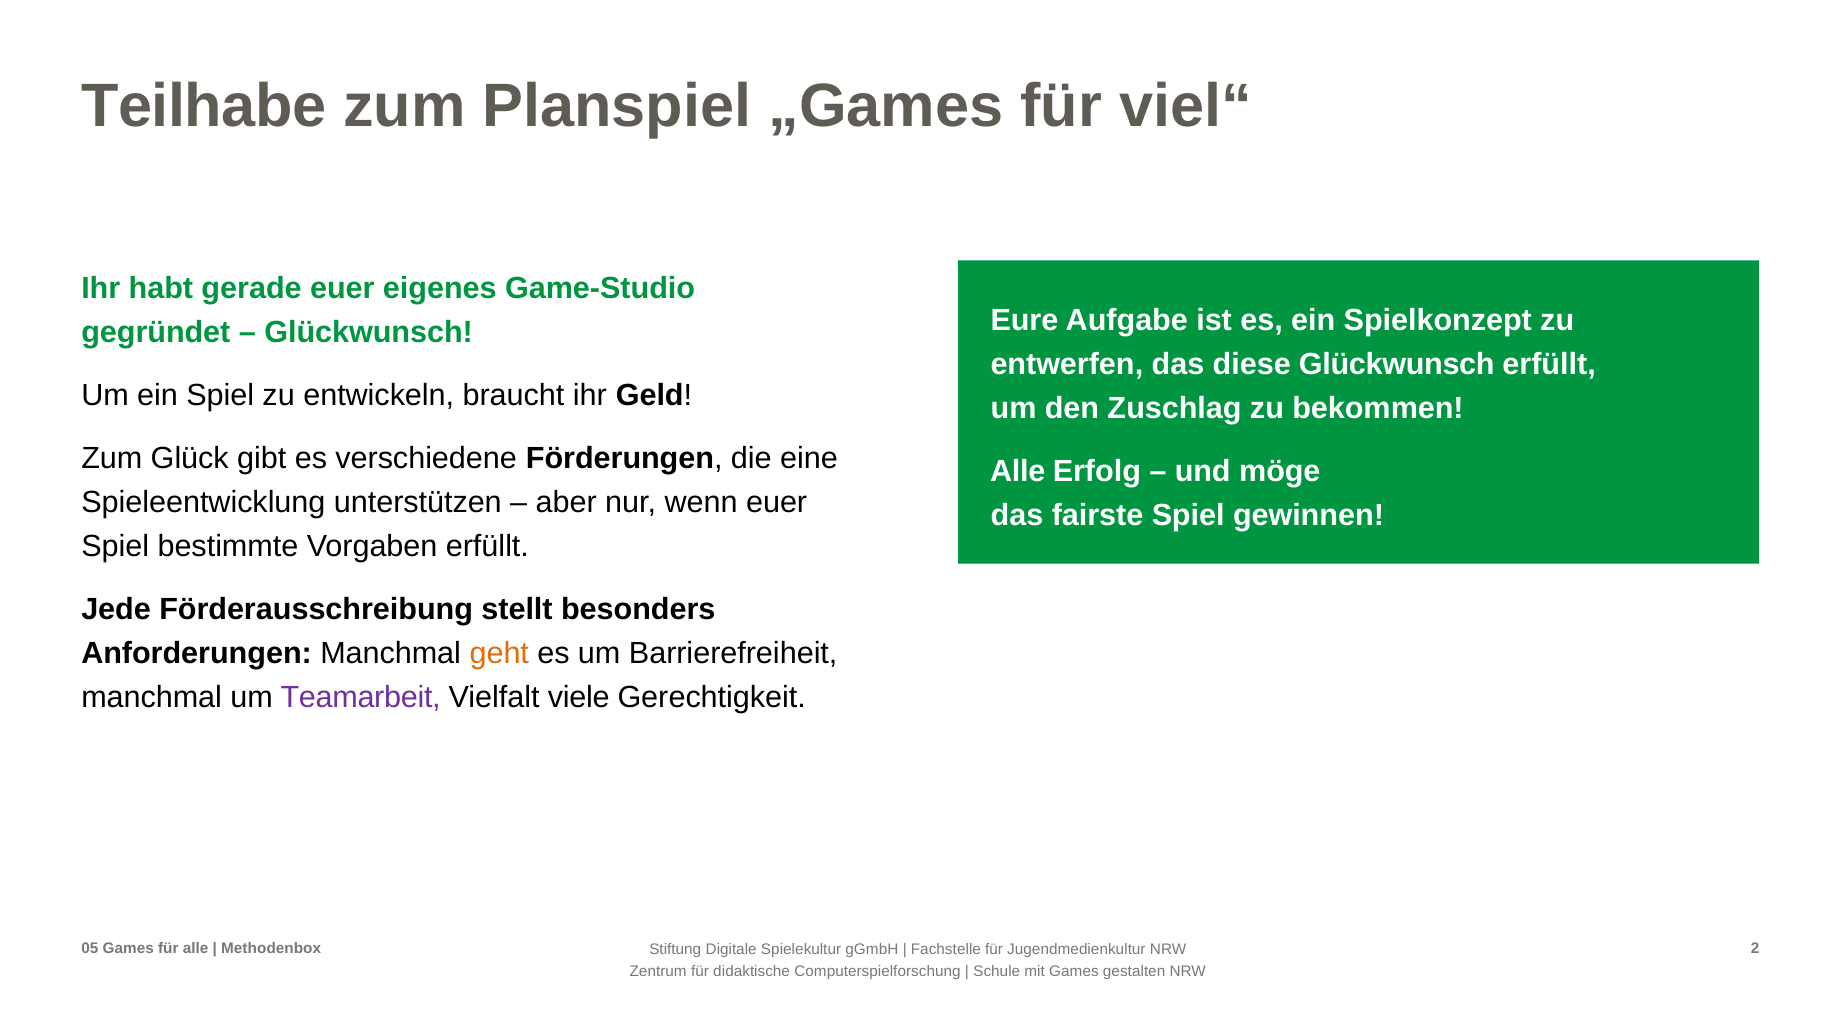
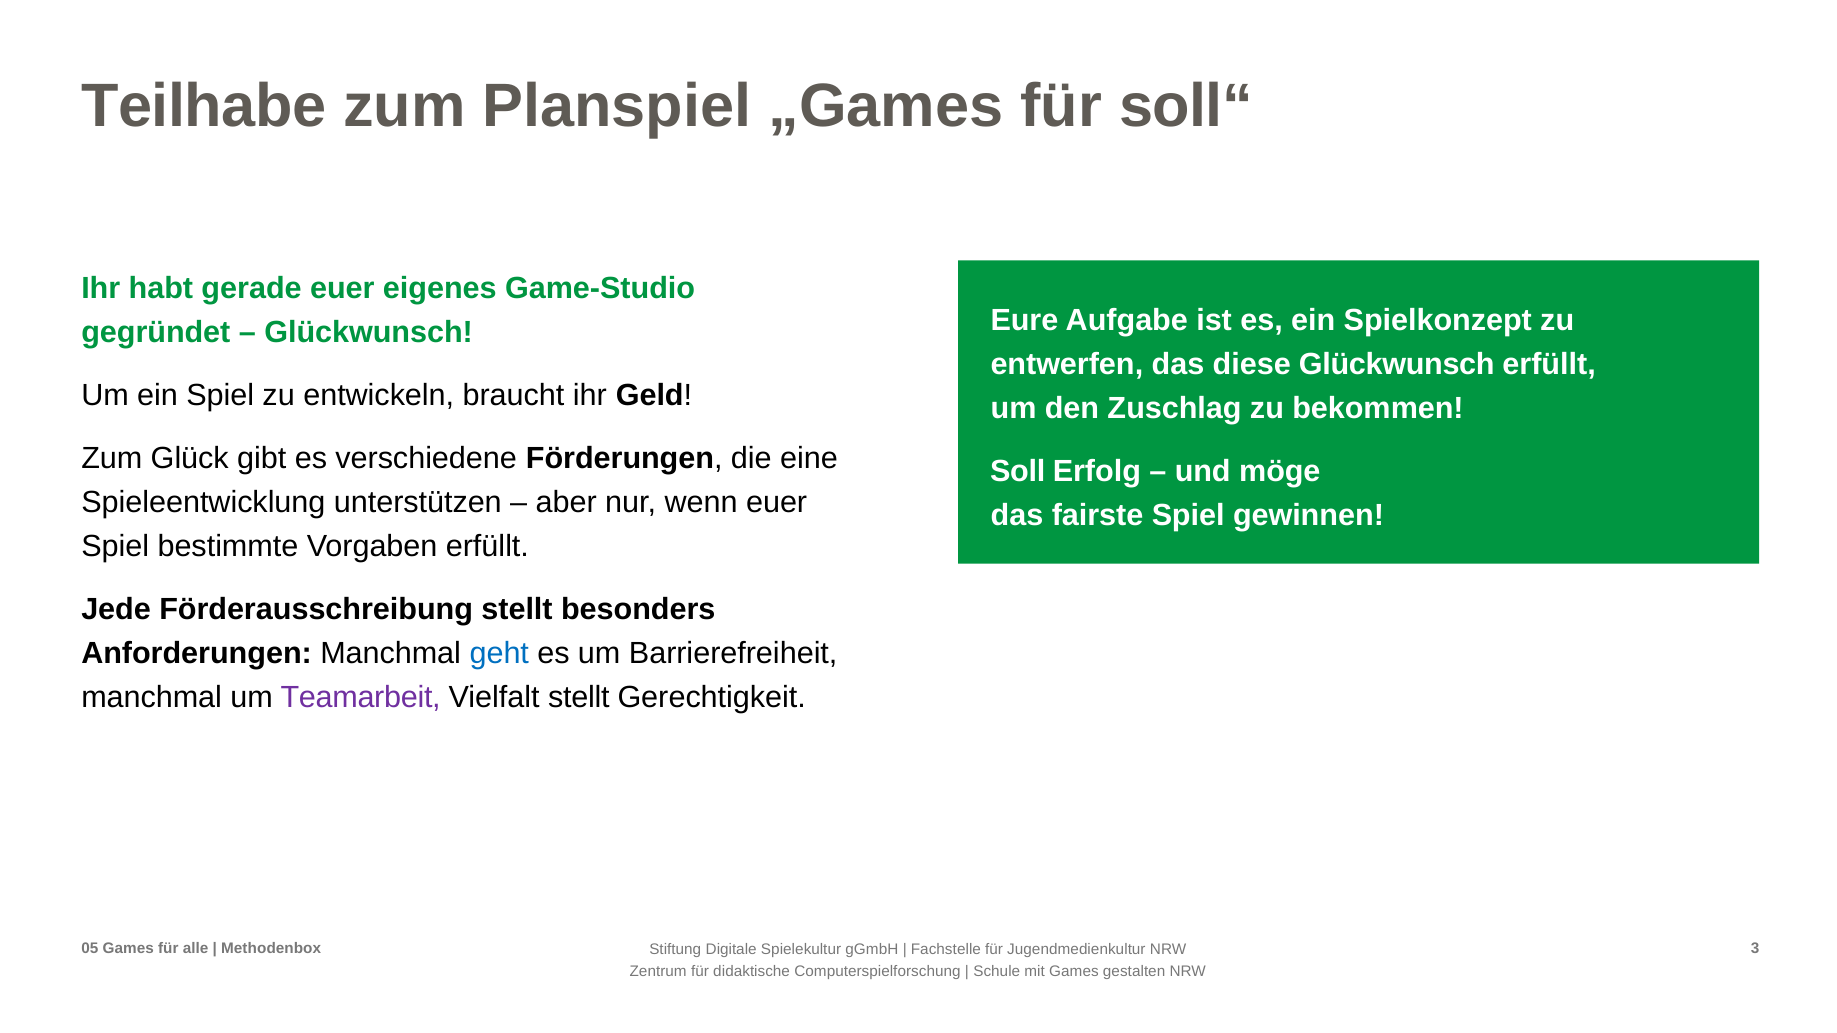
viel“: viel“ -> soll“
Alle at (1018, 472): Alle -> Soll
geht colour: orange -> blue
Vielfalt viele: viele -> stellt
2: 2 -> 3
